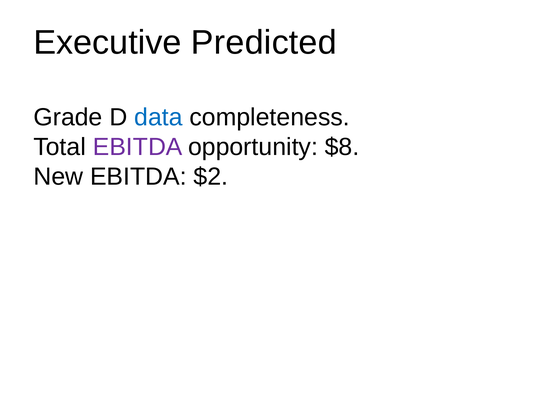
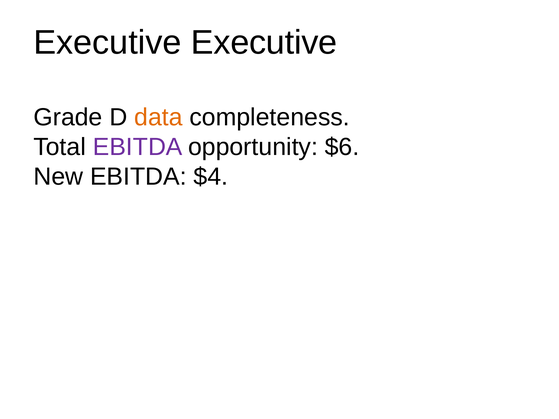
Executive Predicted: Predicted -> Executive
data colour: blue -> orange
$8: $8 -> $6
$2: $2 -> $4
